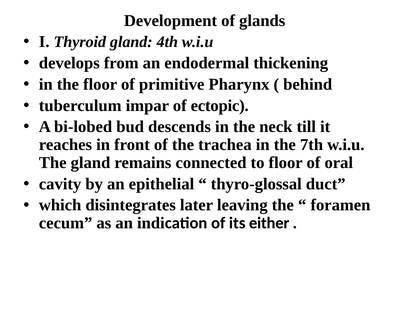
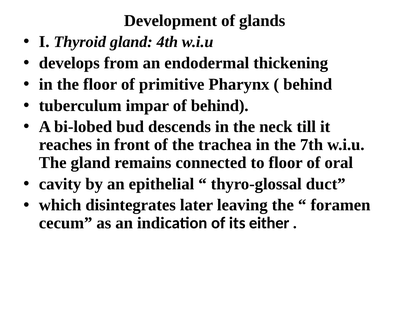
of ectopic: ectopic -> behind
